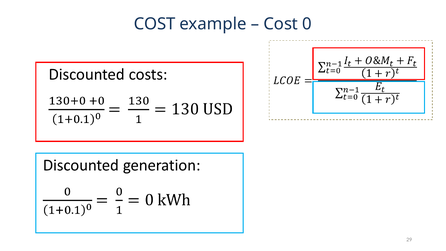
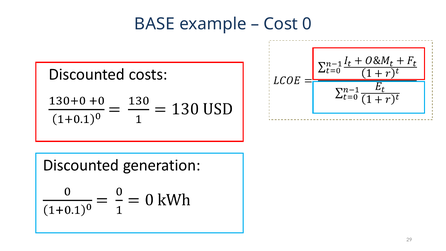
COST at (155, 24): COST -> BASE
